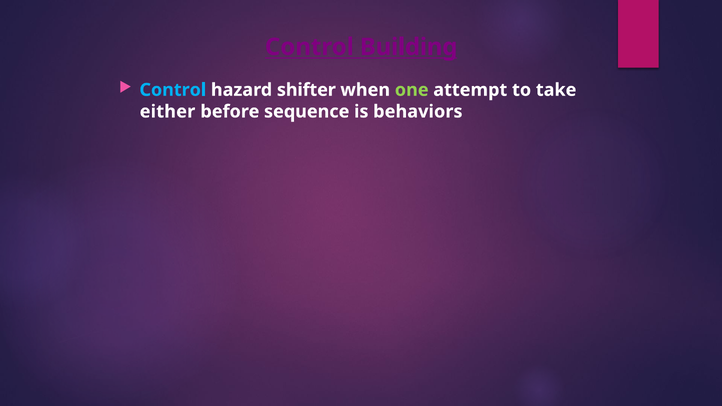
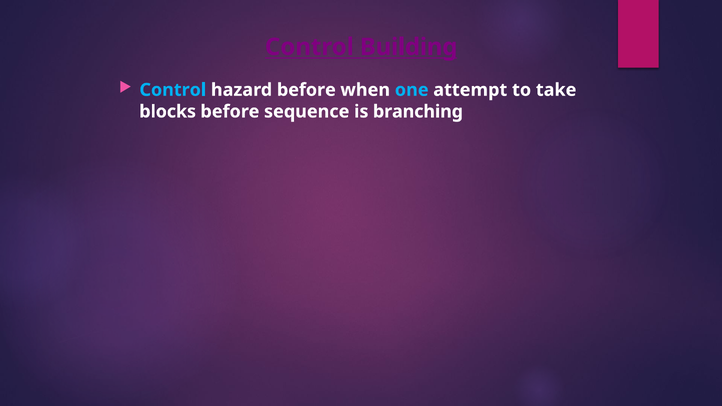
hazard shifter: shifter -> before
one colour: light green -> light blue
either: either -> blocks
behaviors: behaviors -> branching
